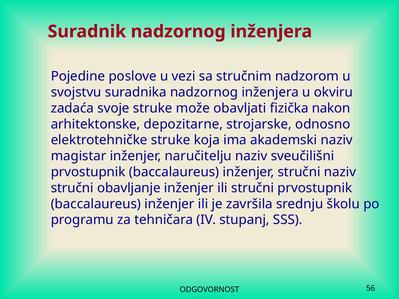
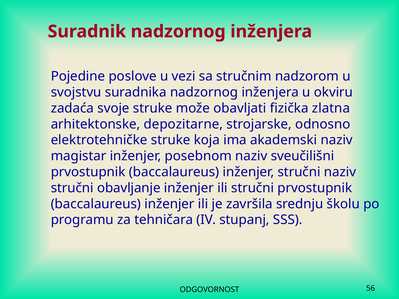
nakon: nakon -> zlatna
naručitelju: naručitelju -> posebnom
